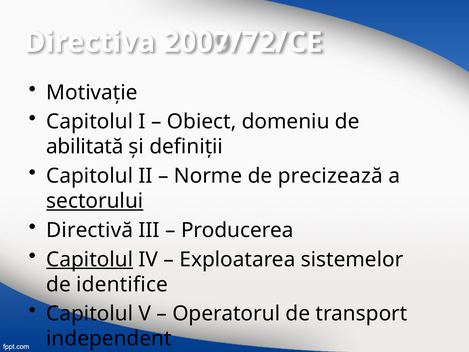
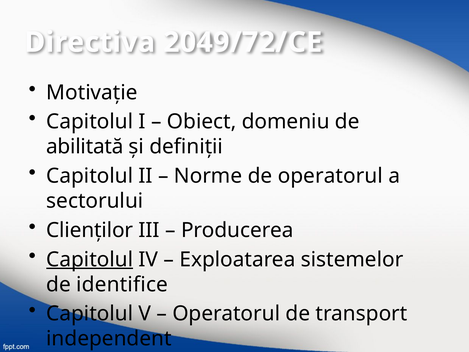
2007/72/CE: 2007/72/CE -> 2049/72/CE
de precizează: precizează -> operatorul
sectorului underline: present -> none
Directivă: Directivă -> Clienţilor
